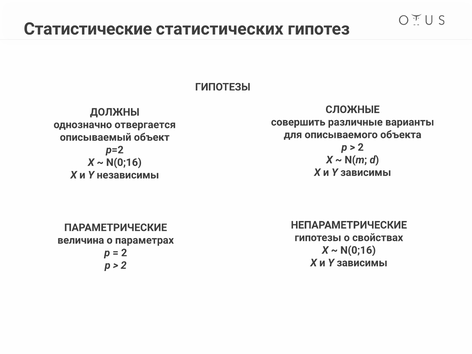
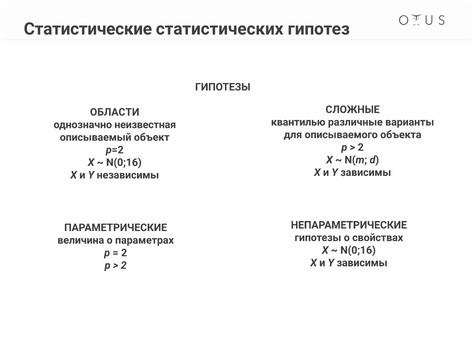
ДОЛЖНЫ: ДОЛЖНЫ -> ОБЛАСТИ
совершить: совершить -> квантилью
отвергается: отвергается -> неизвестная
